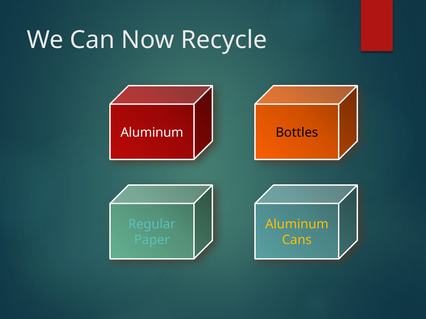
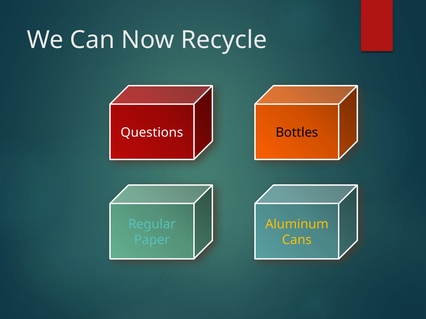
Aluminum at (152, 133): Aluminum -> Questions
